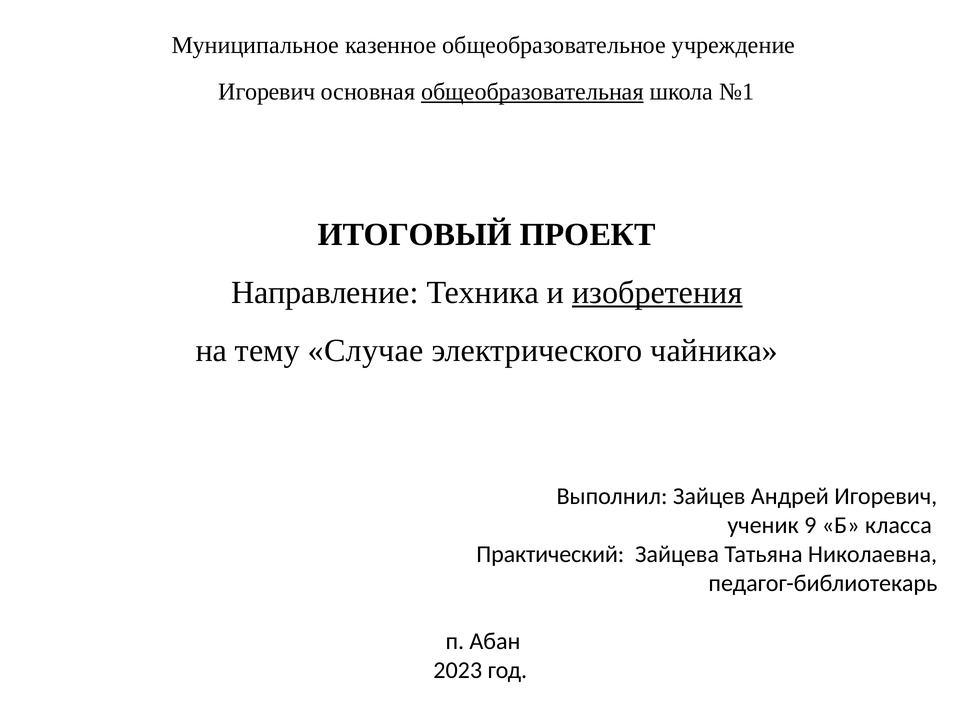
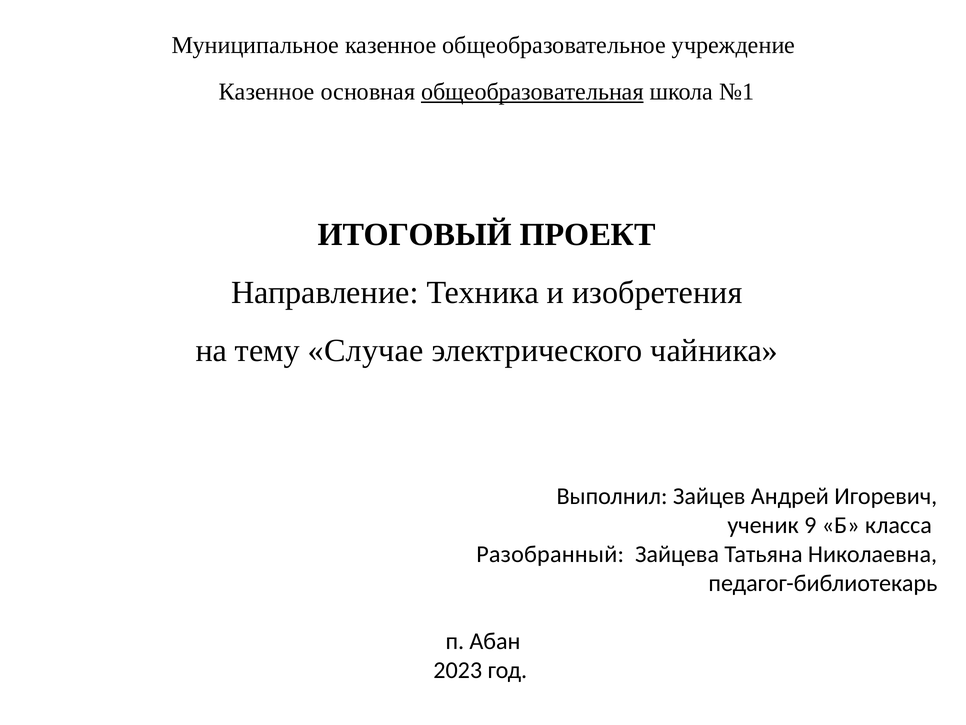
Игоревич at (267, 92): Игоревич -> Казенное
изобретения underline: present -> none
Практический: Практический -> Разобранный
